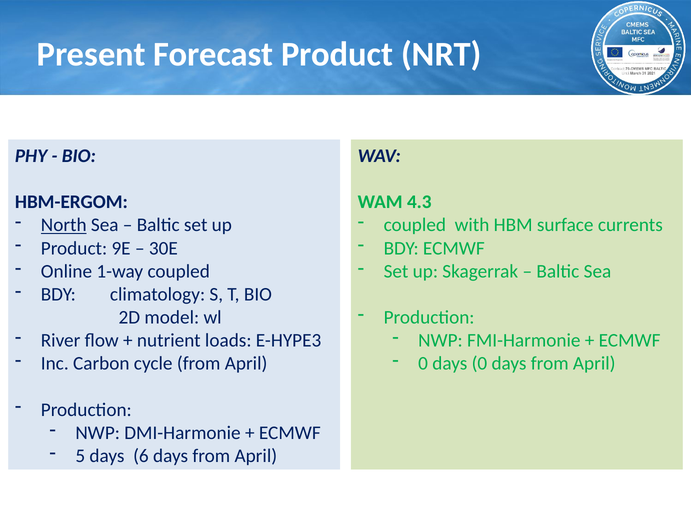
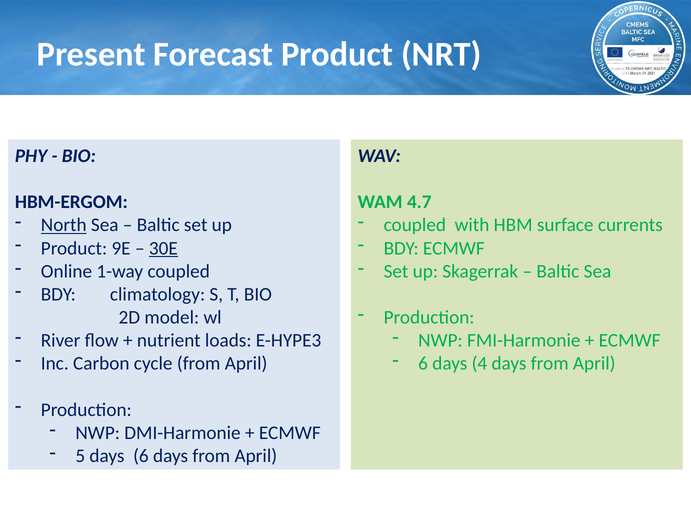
4.3: 4.3 -> 4.7
30E underline: none -> present
0 at (423, 363): 0 -> 6
days 0: 0 -> 4
